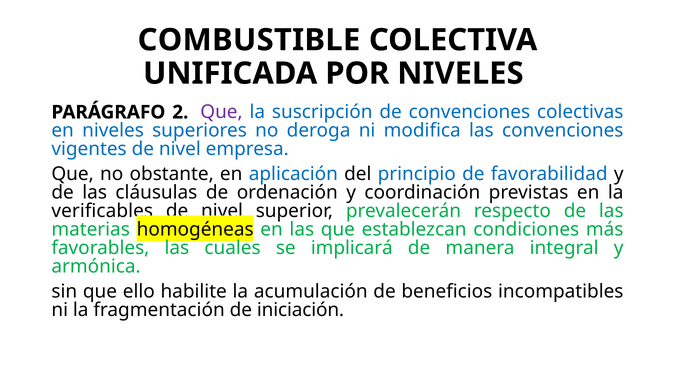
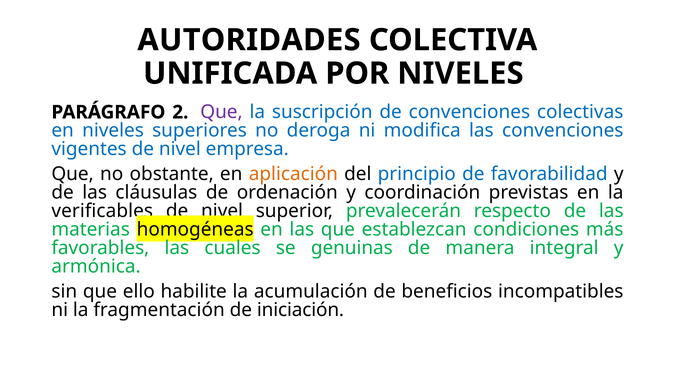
COMBUSTIBLE: COMBUSTIBLE -> AUTORIDADES
aplicación colour: blue -> orange
implicará: implicará -> genuinas
